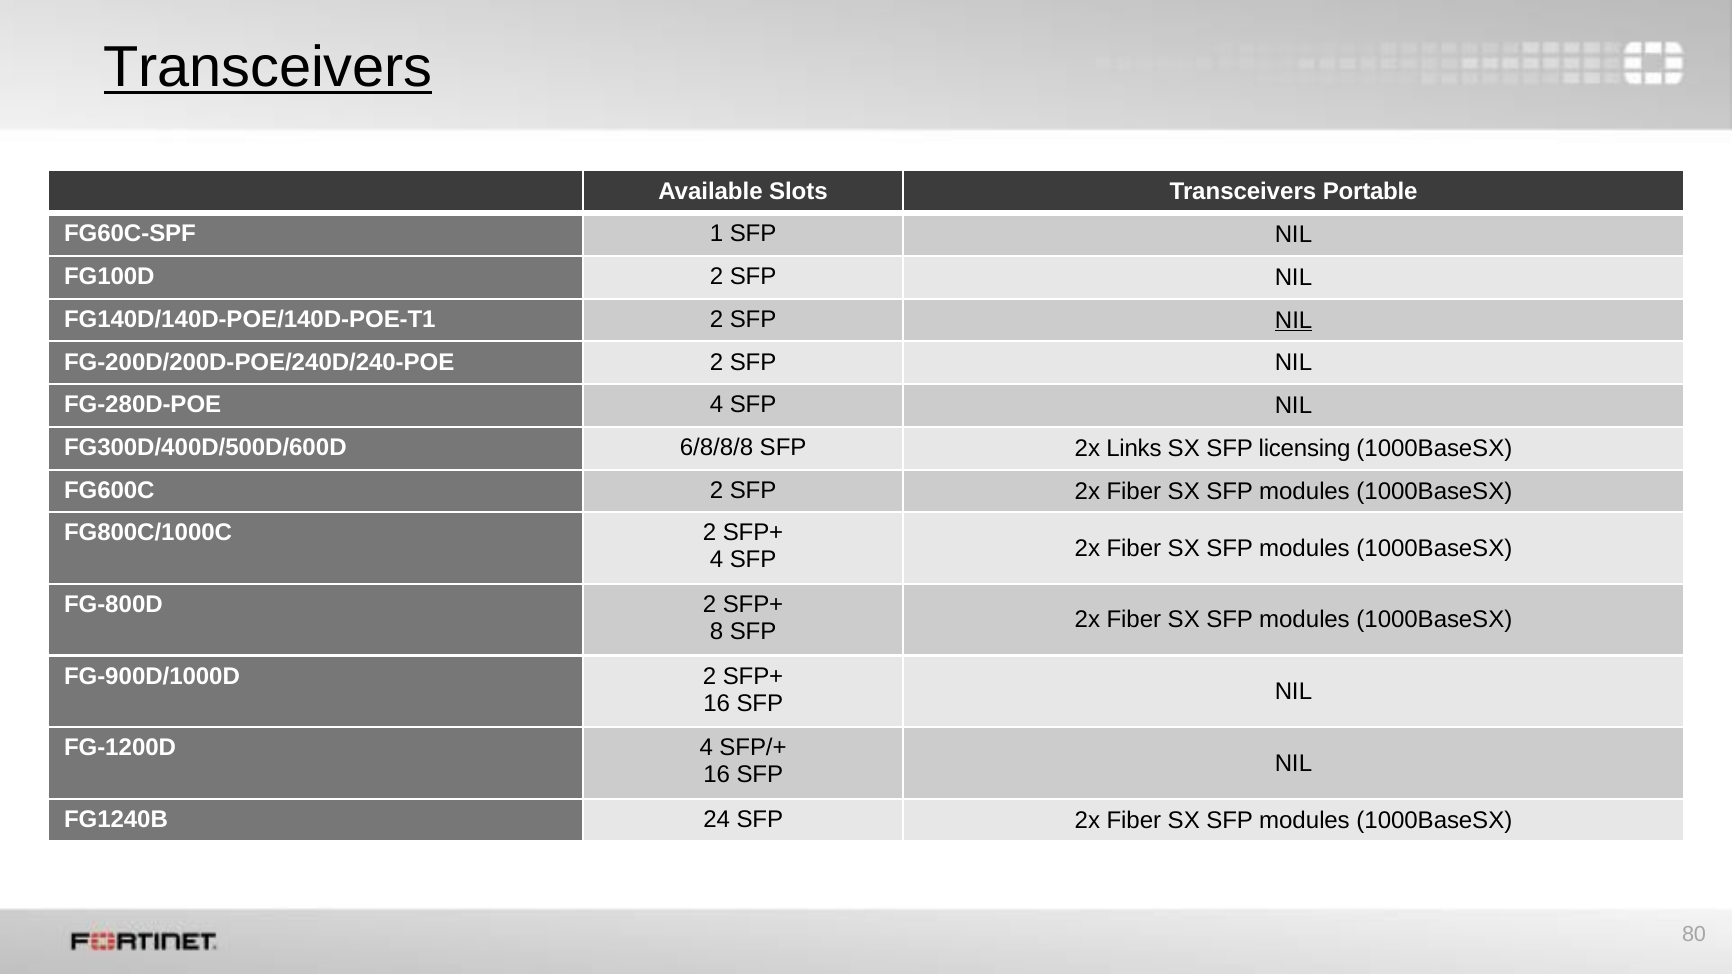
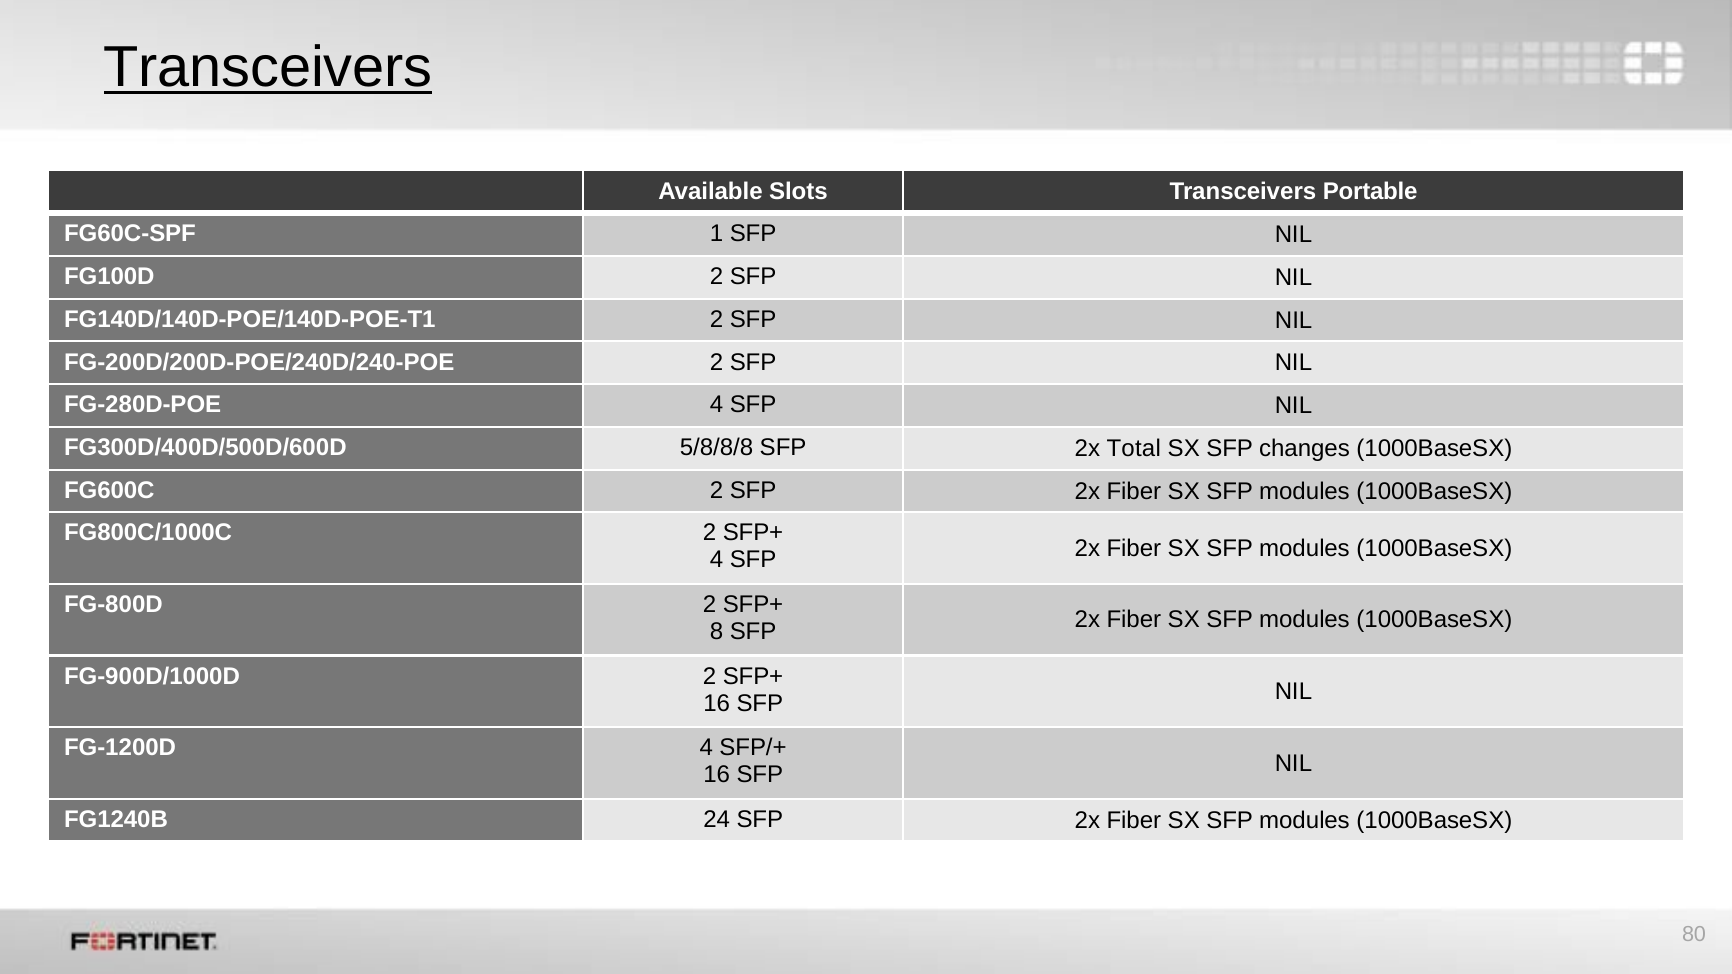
NIL at (1294, 320) underline: present -> none
6/8/8/8: 6/8/8/8 -> 5/8/8/8
Links: Links -> Total
licensing: licensing -> changes
